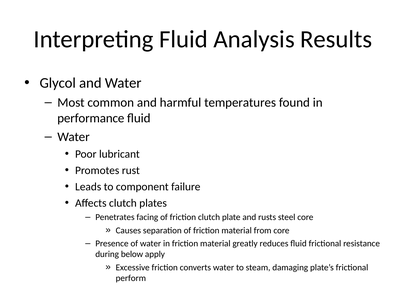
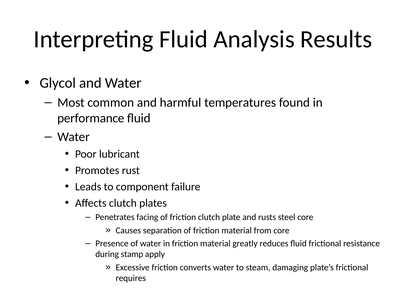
below: below -> stamp
perform: perform -> requires
